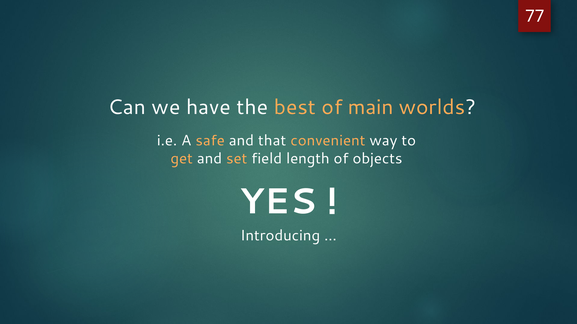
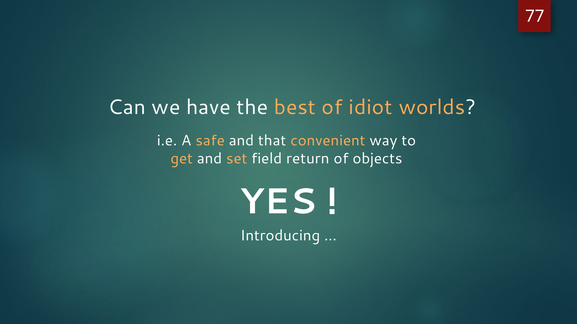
main: main -> idiot
length: length -> return
